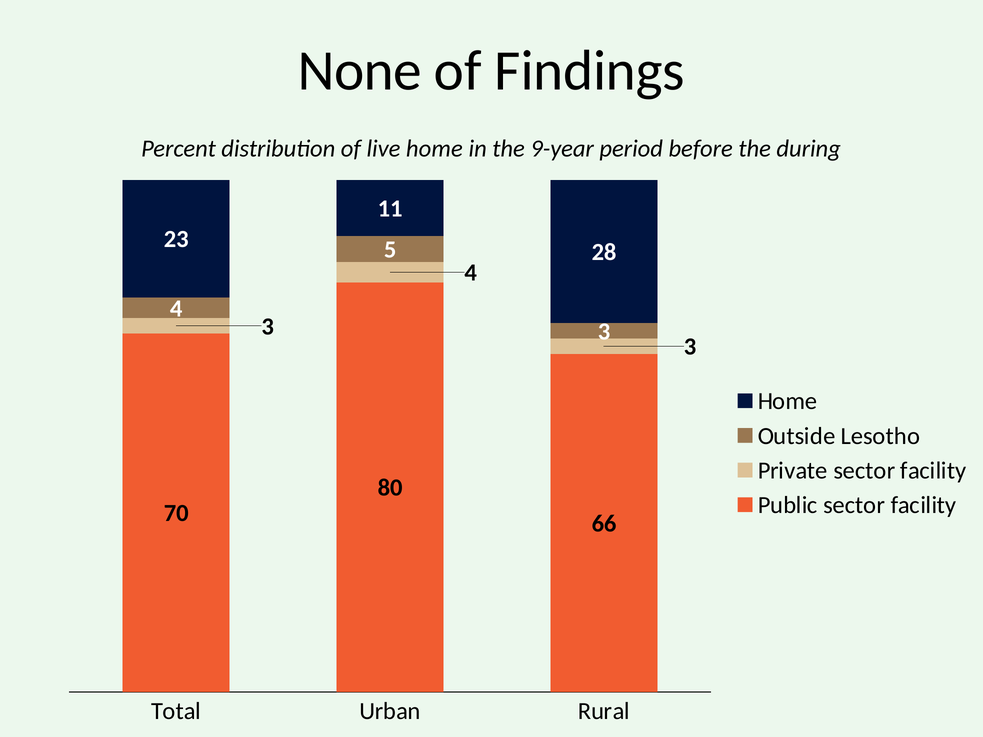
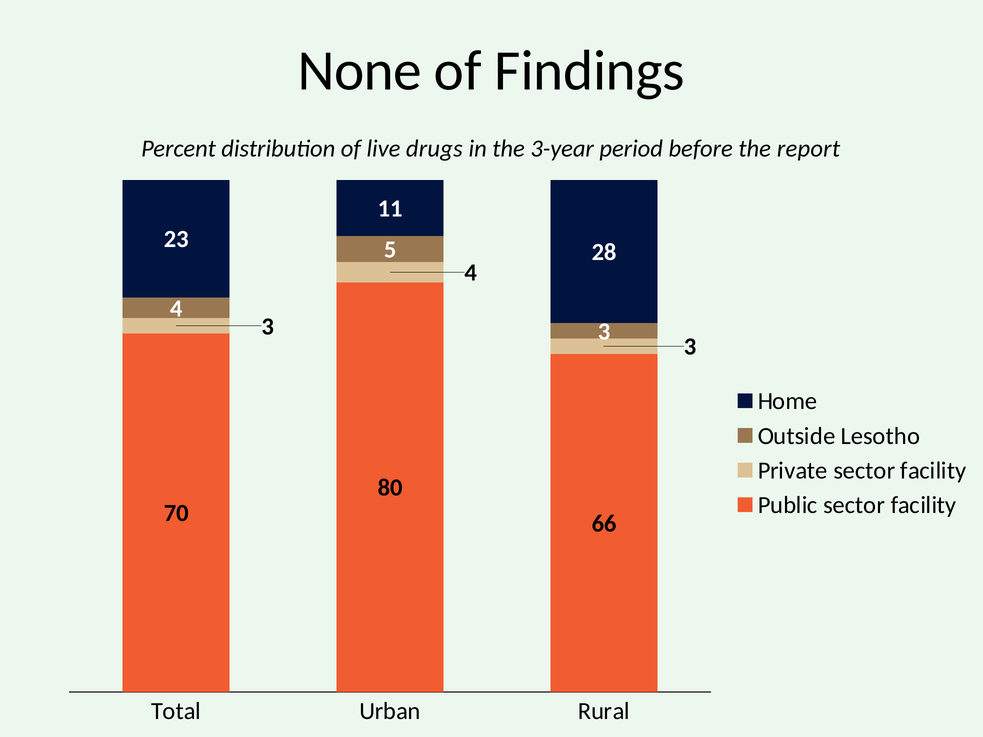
live home: home -> drugs
9-year: 9-year -> 3-year
during: during -> report
